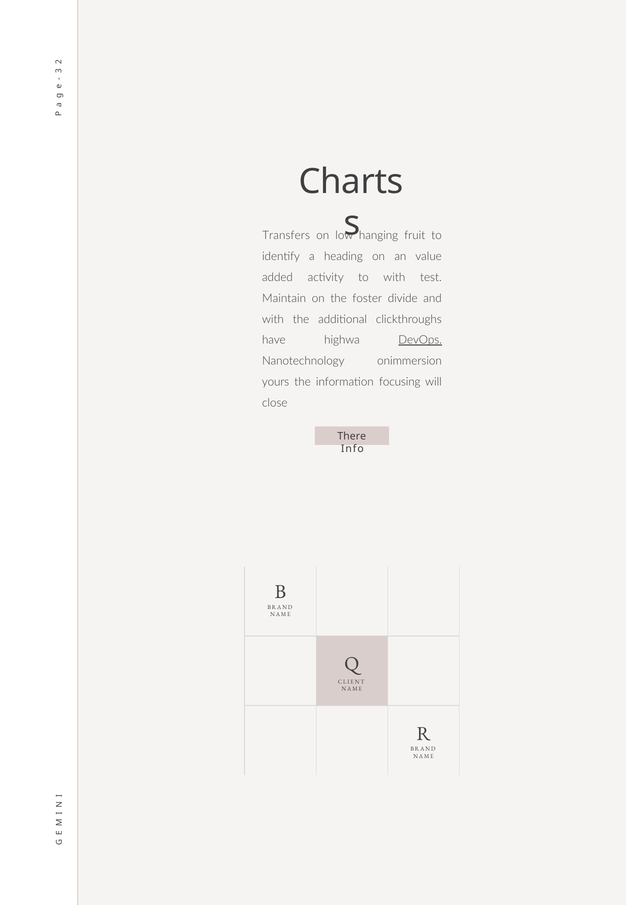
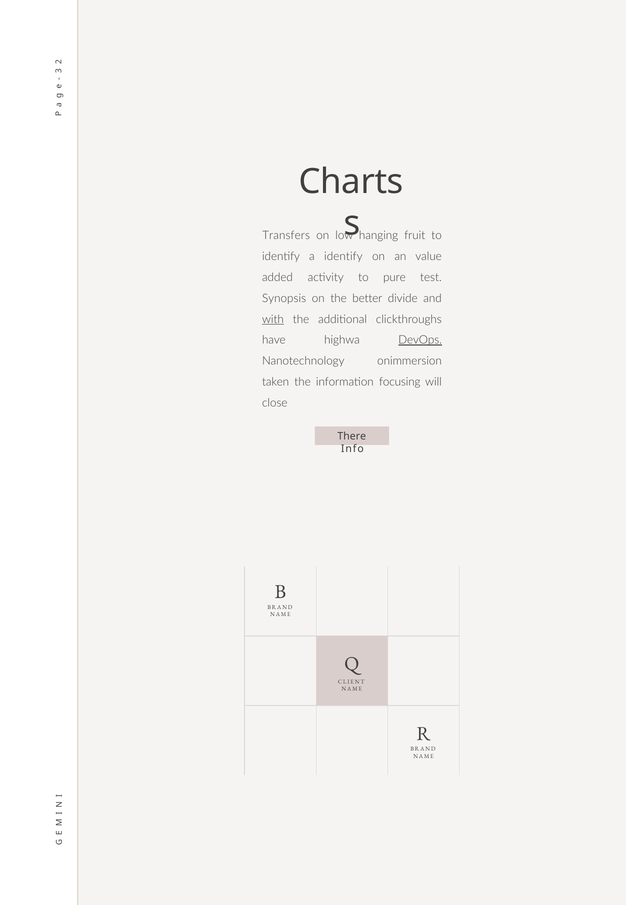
a heading: heading -> identify
to with: with -> pure
Maintain: Maintain -> Synopsis
foster: foster -> better
with at (273, 319) underline: none -> present
yours: yours -> taken
